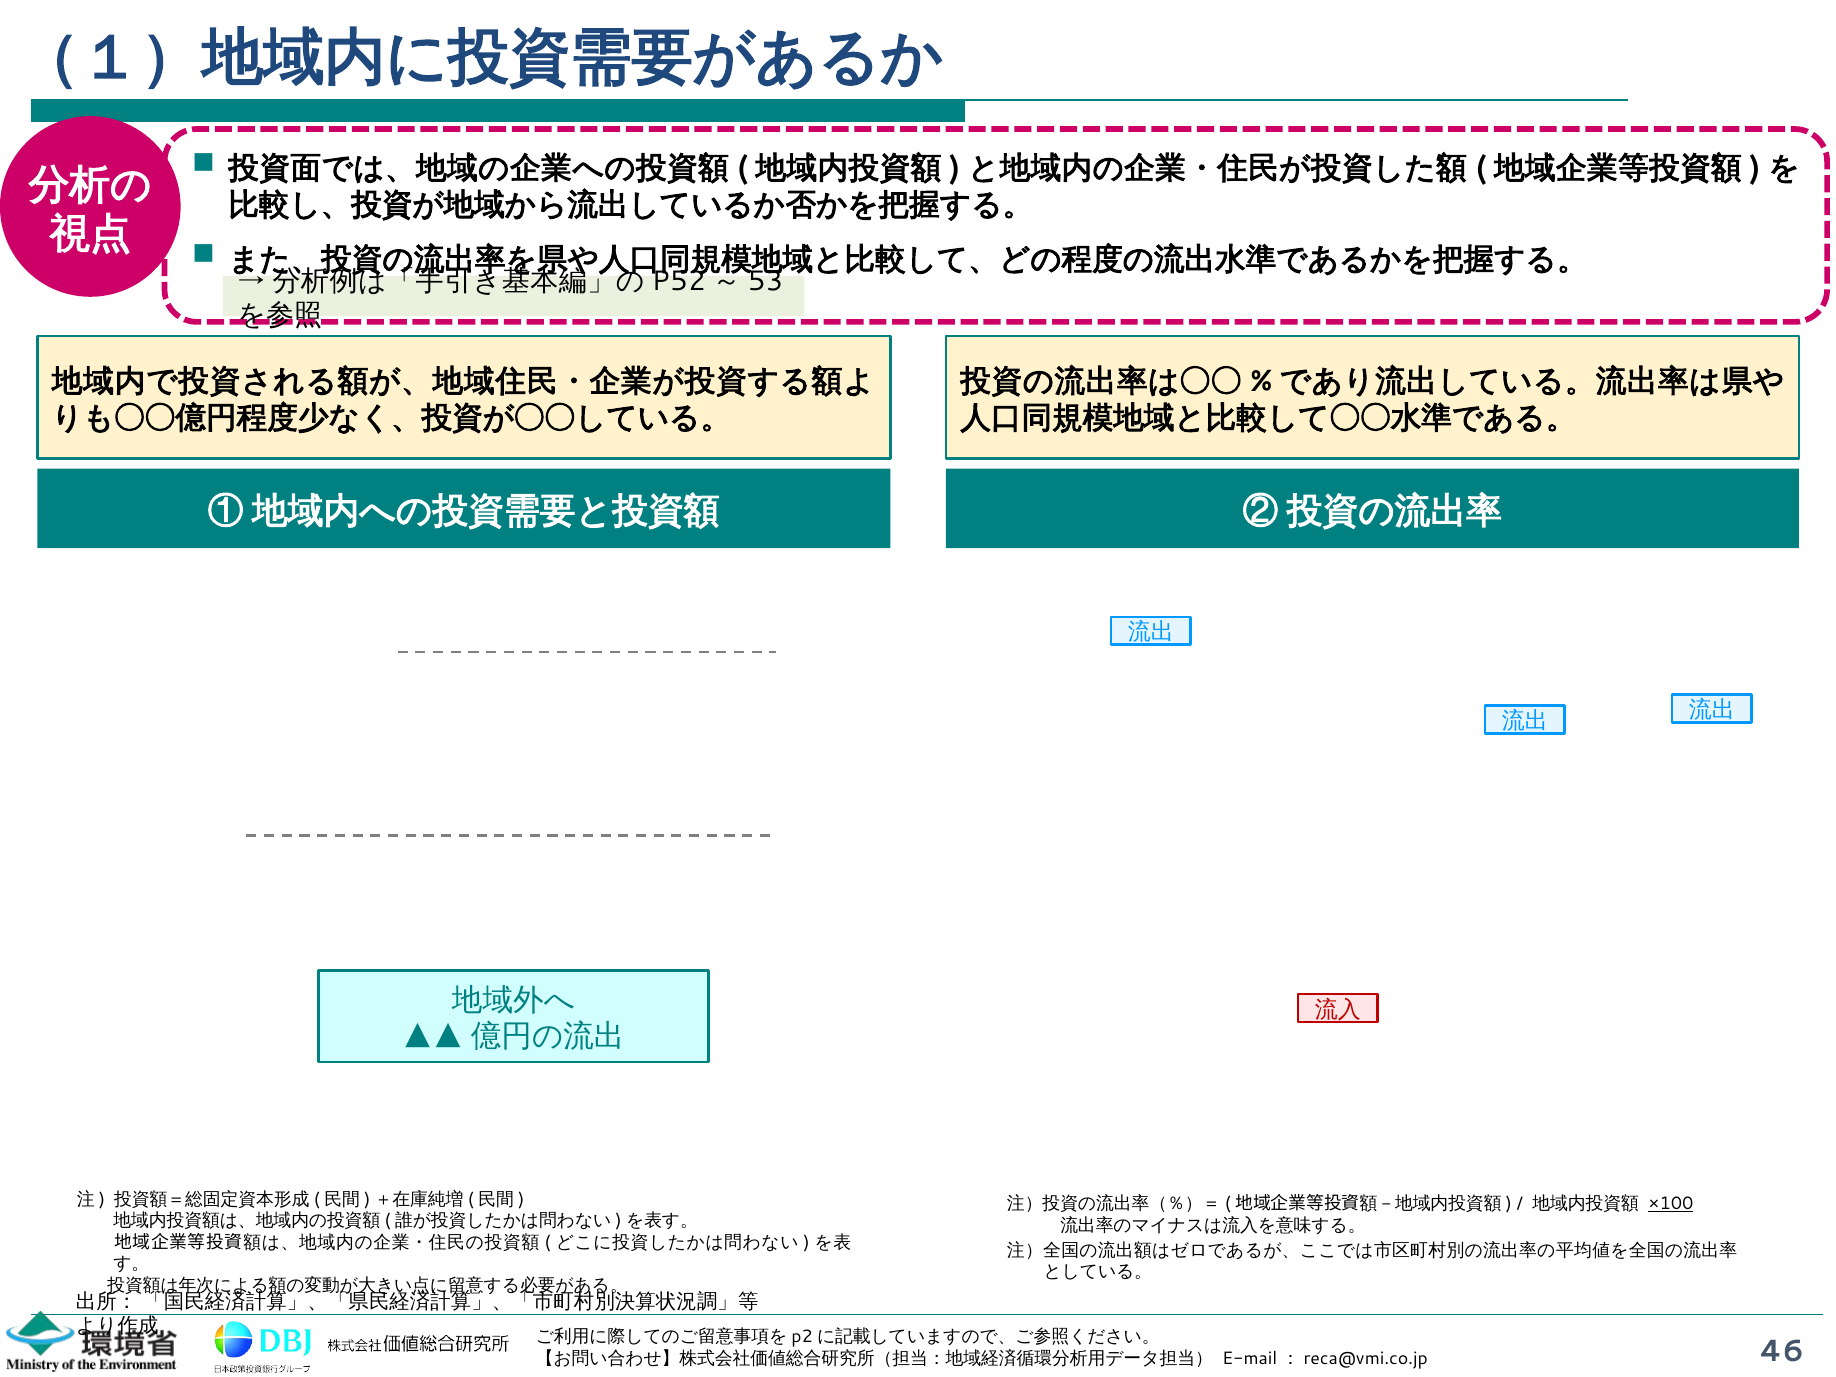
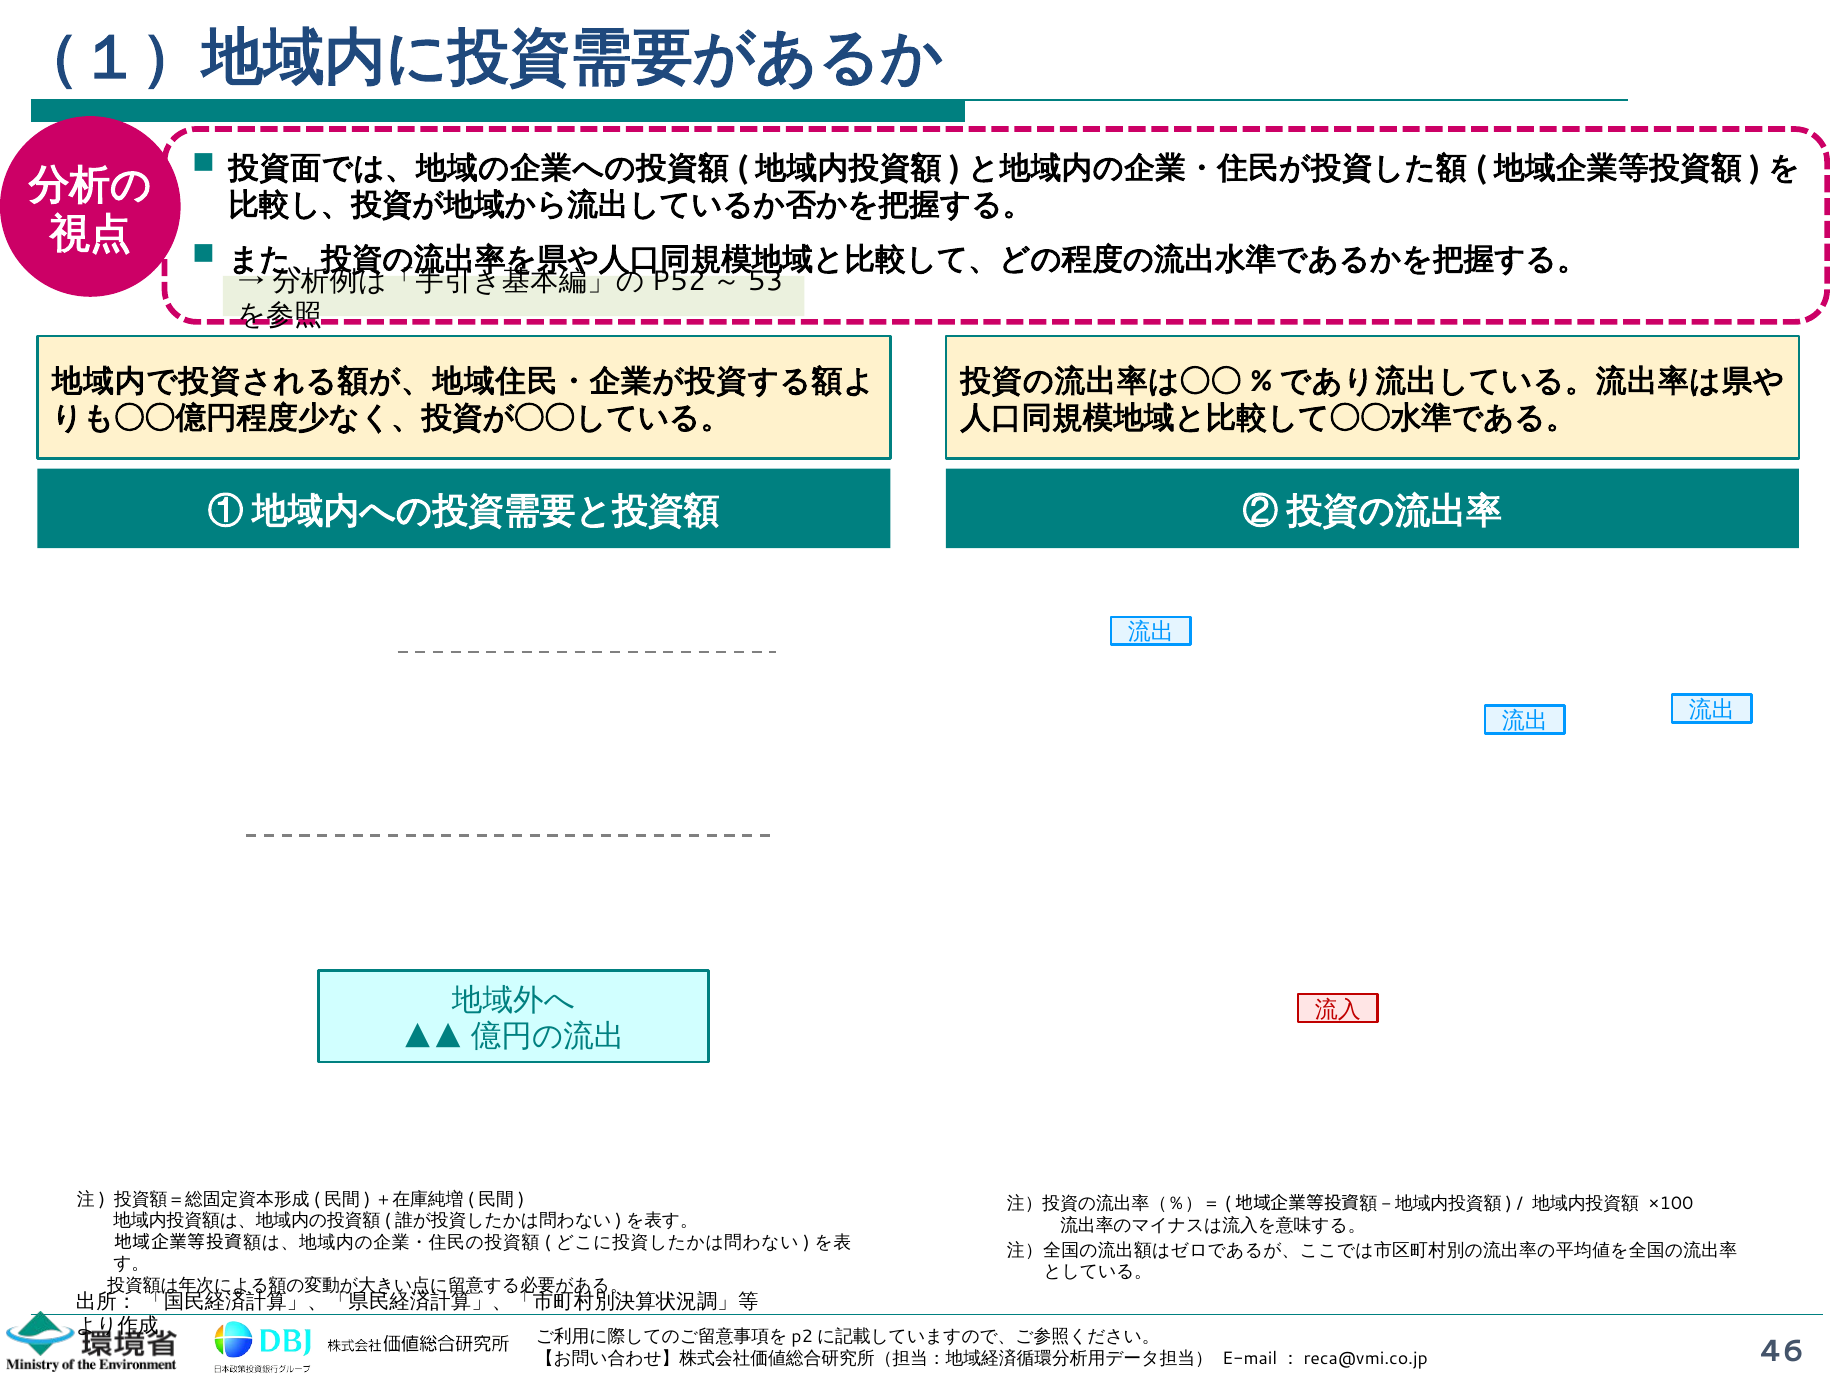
×100 underline: present -> none
